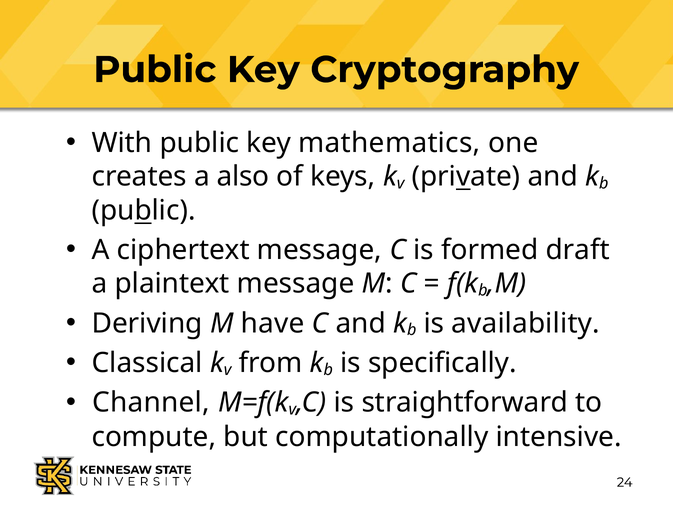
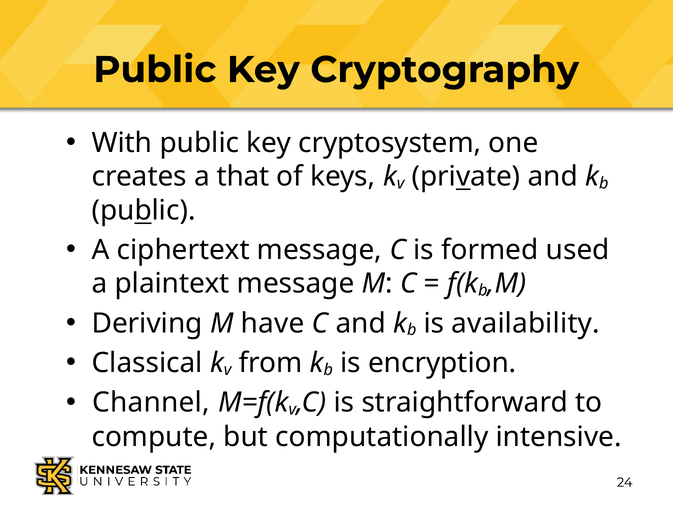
mathematics: mathematics -> cryptosystem
also: also -> that
draft: draft -> used
specifically: specifically -> encryption
